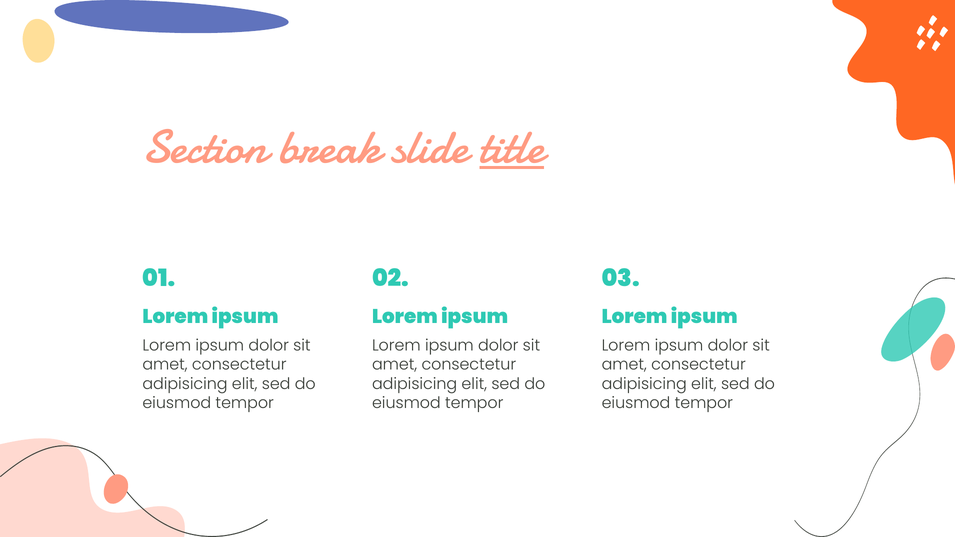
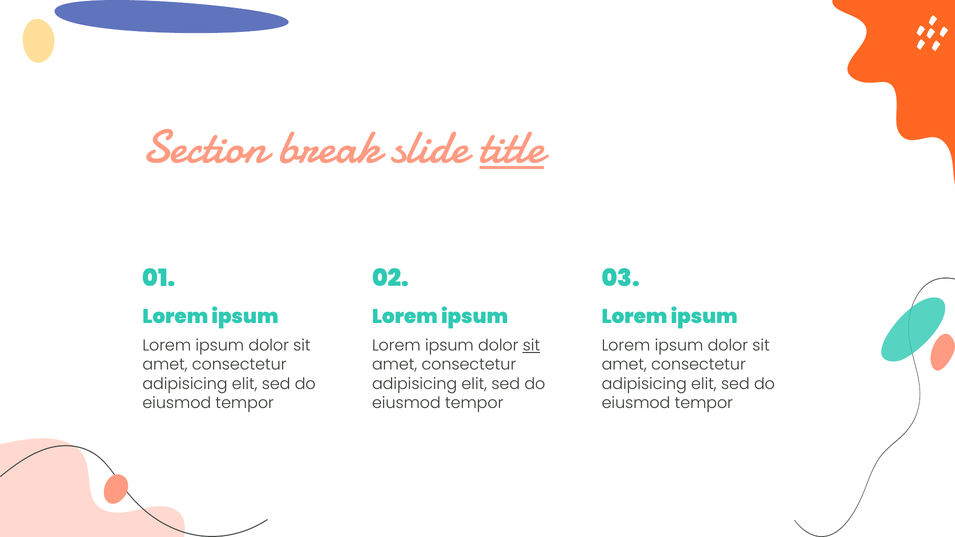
sit at (531, 346) underline: none -> present
